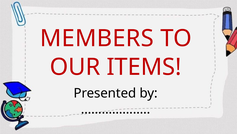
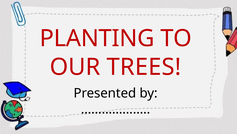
MEMBERS: MEMBERS -> PLANTING
ITEMS: ITEMS -> TREES
